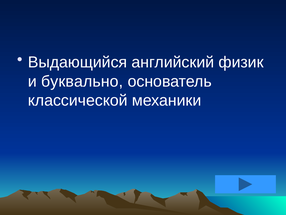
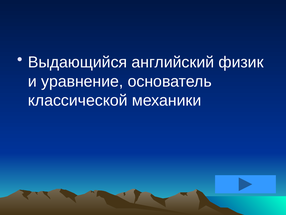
буквально: буквально -> уравнение
